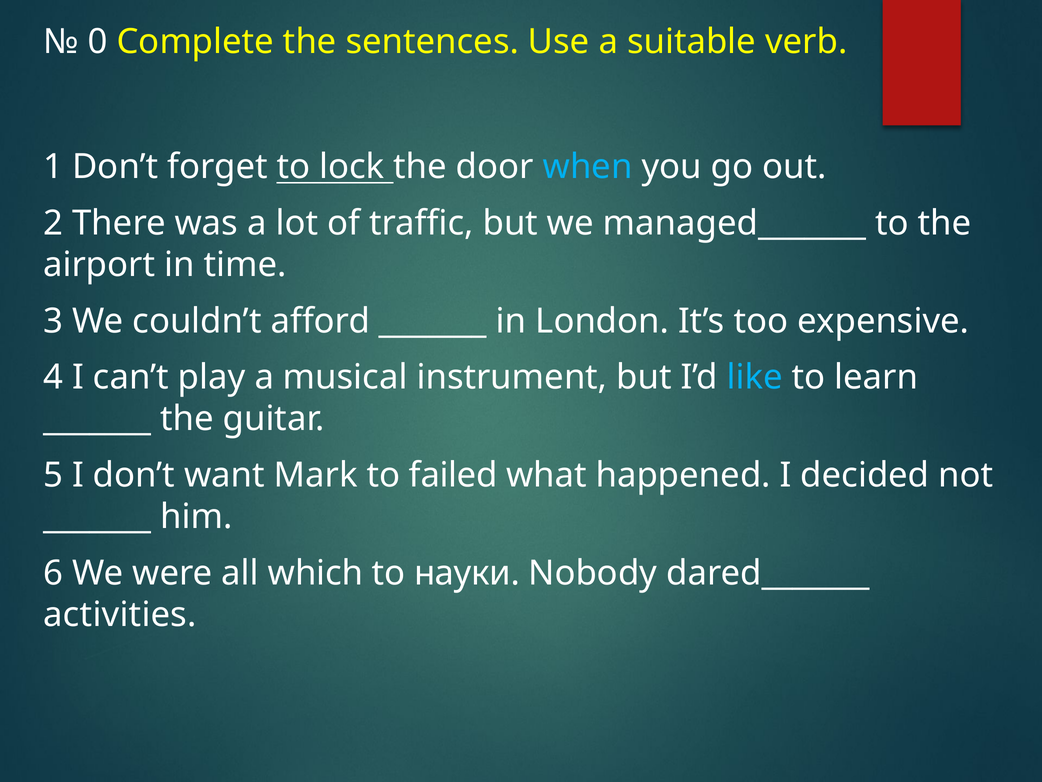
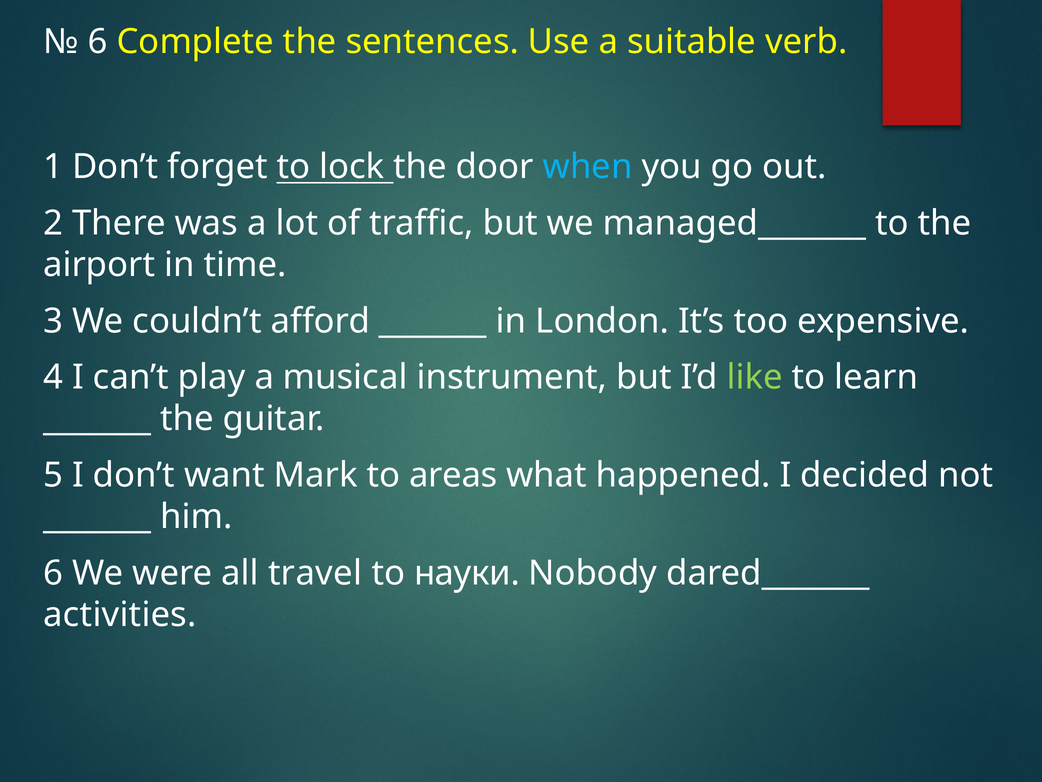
0 at (98, 42): 0 -> 6
like colour: light blue -> light green
failed: failed -> areas
which: which -> travel
